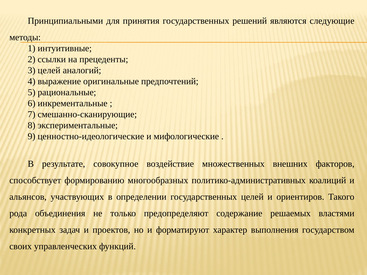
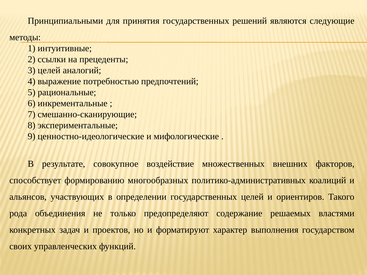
оригинальные: оригинальные -> потребностью
